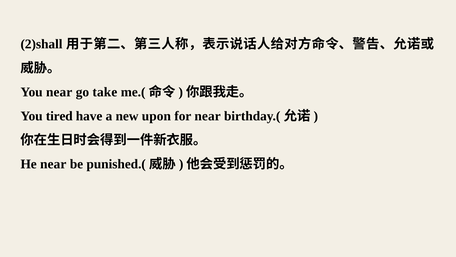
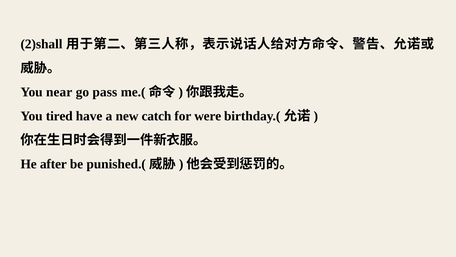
take: take -> pass
upon: upon -> catch
for near: near -> were
He near: near -> after
